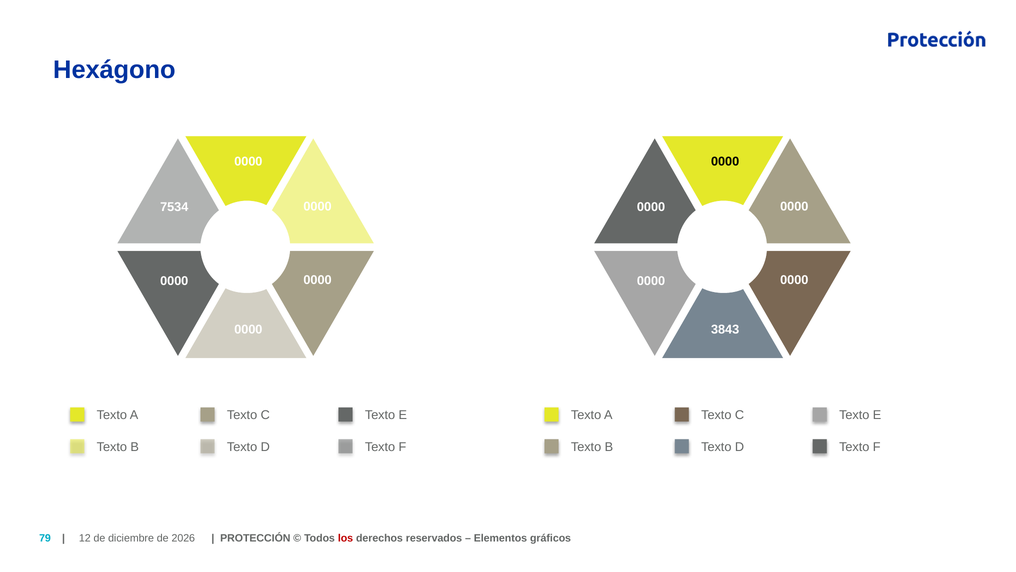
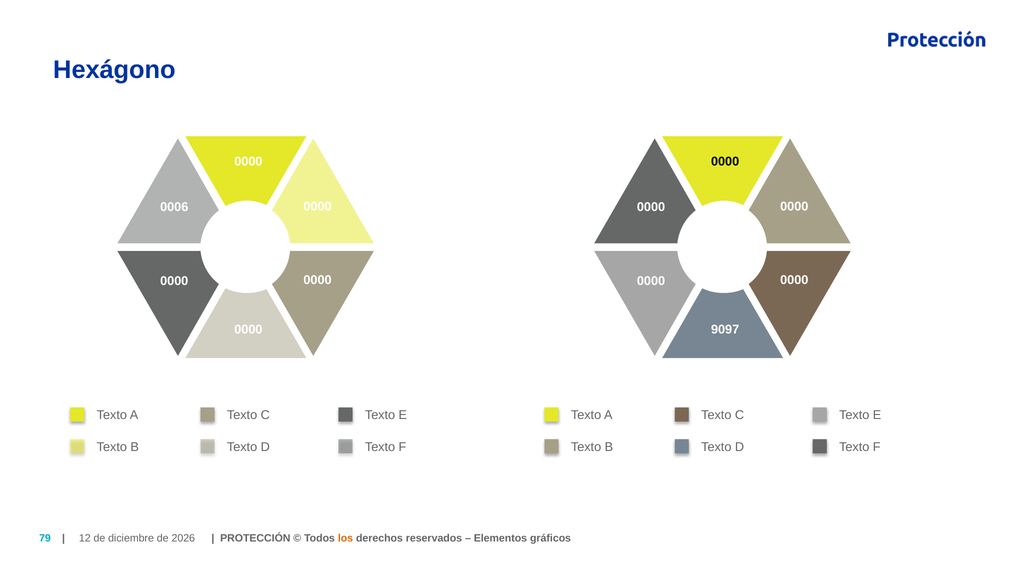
7534: 7534 -> 0006
3843: 3843 -> 9097
los colour: red -> orange
